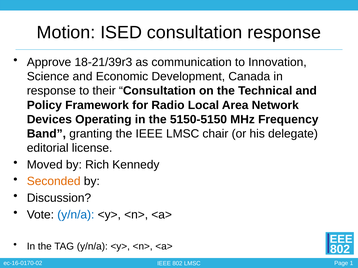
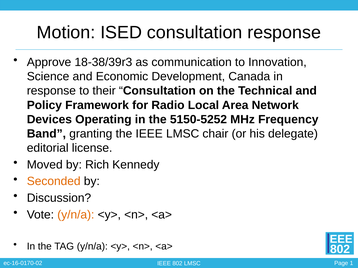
18-21/39r3: 18-21/39r3 -> 18-38/39r3
5150-5150: 5150-5150 -> 5150-5252
y/n/a at (76, 215) colour: blue -> orange
